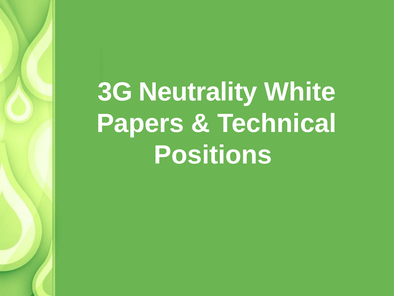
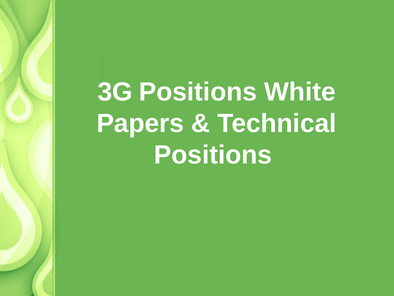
3G Neutrality: Neutrality -> Positions
